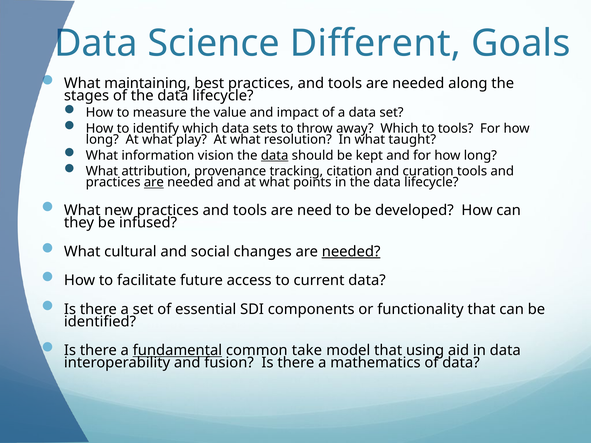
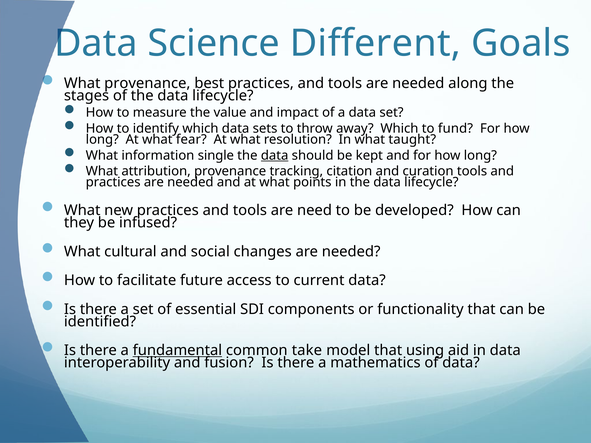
maintaining at (147, 83): maintaining -> provenance
to tools: tools -> fund
play: play -> fear
vision: vision -> single
are at (154, 182) underline: present -> none
needed at (351, 252) underline: present -> none
